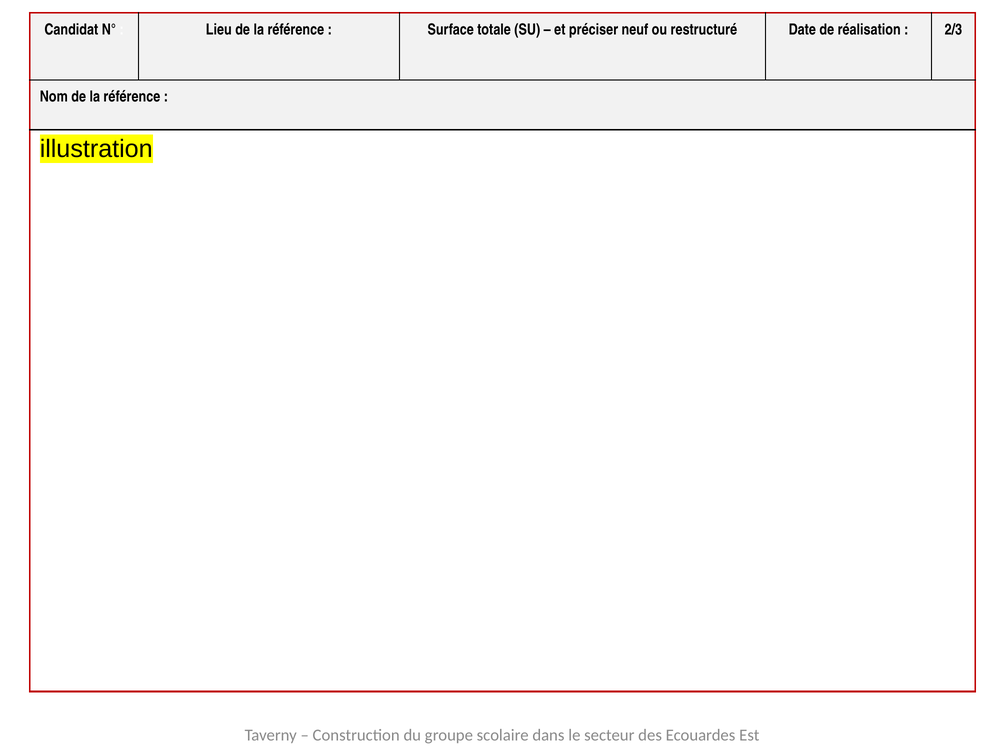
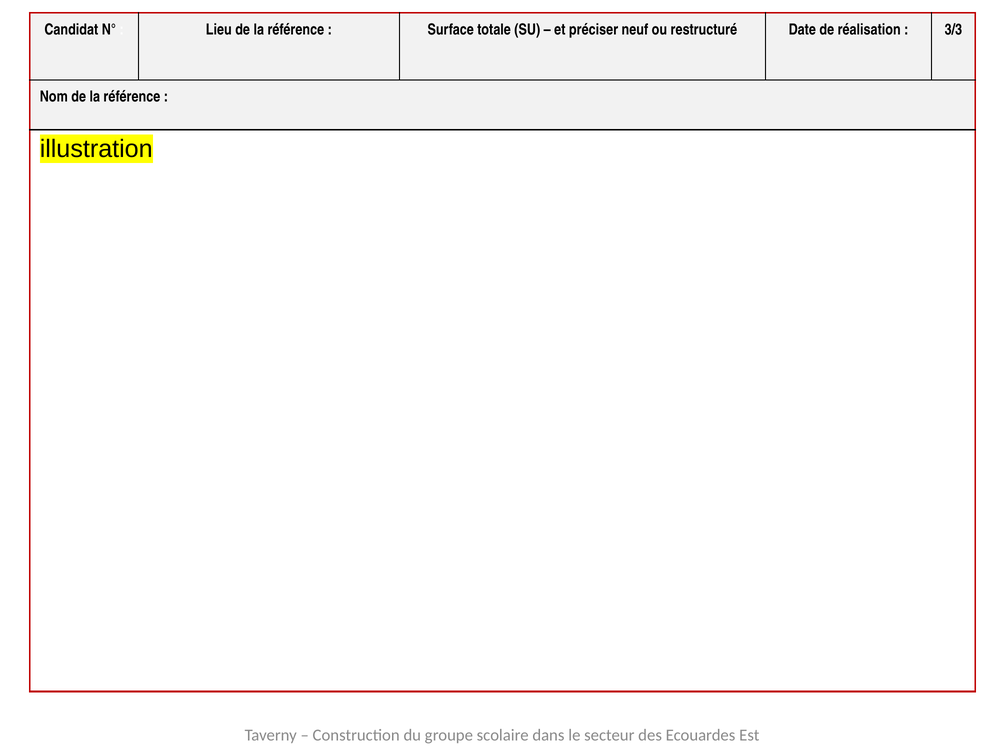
2/3: 2/3 -> 3/3
